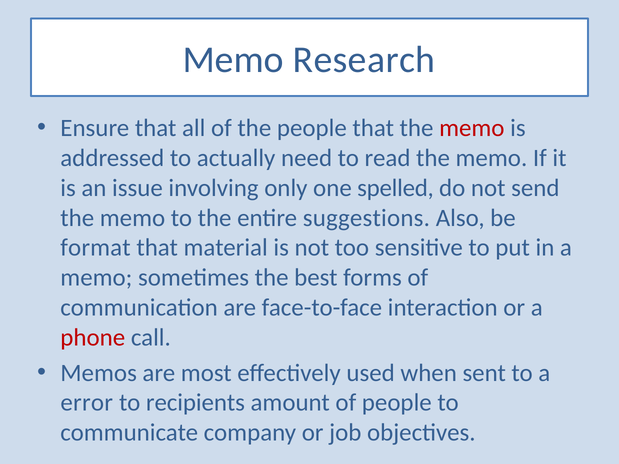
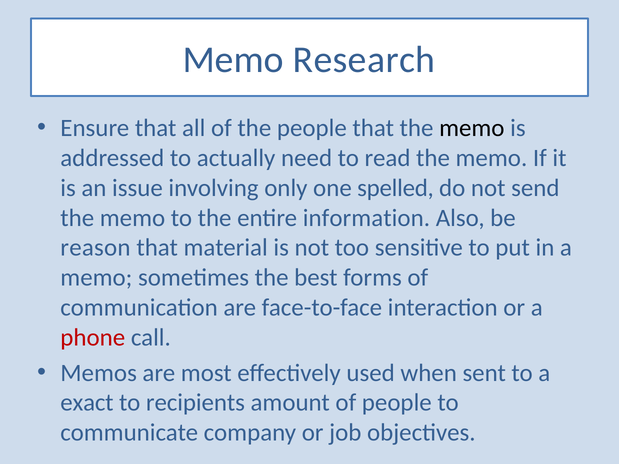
memo at (472, 128) colour: red -> black
suggestions: suggestions -> information
format: format -> reason
error: error -> exact
